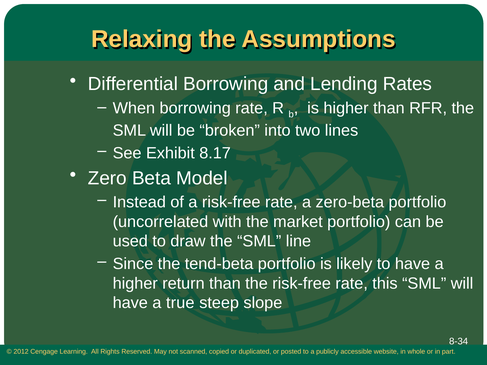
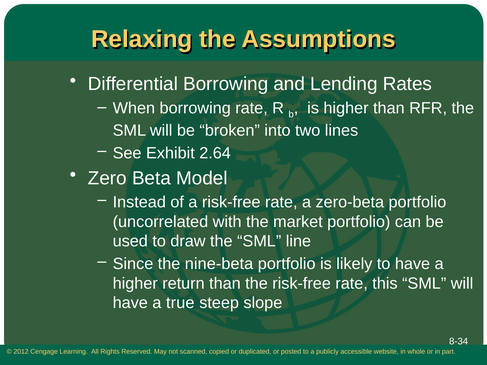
8.17: 8.17 -> 2.64
tend-beta: tend-beta -> nine-beta
